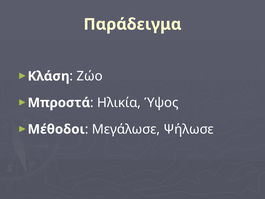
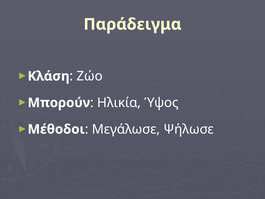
Μπροστά: Μπροστά -> Μπορούν
